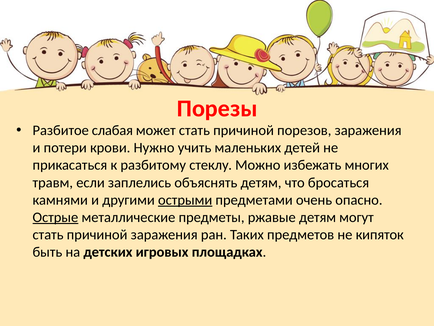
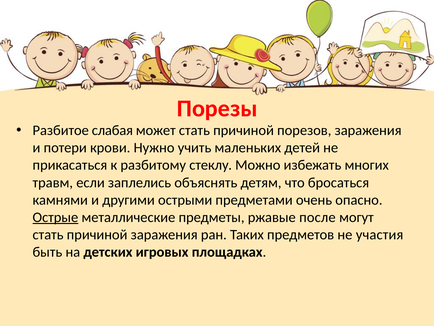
острыми underline: present -> none
ржавые детям: детям -> после
кипяток: кипяток -> участия
